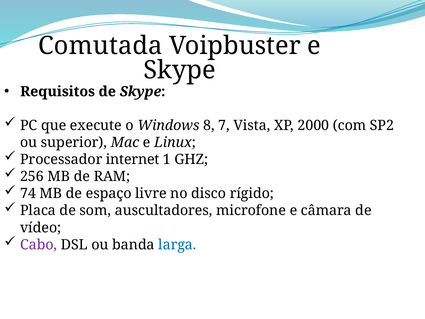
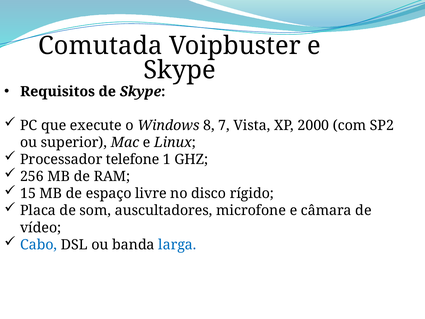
internet: internet -> telefone
74: 74 -> 15
Cabo colour: purple -> blue
